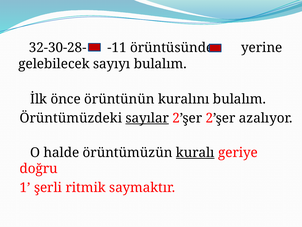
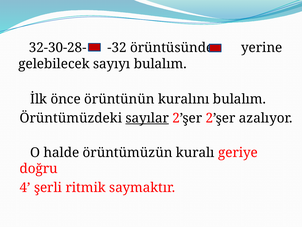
-11: -11 -> -32
kuralı underline: present -> none
1: 1 -> 4
